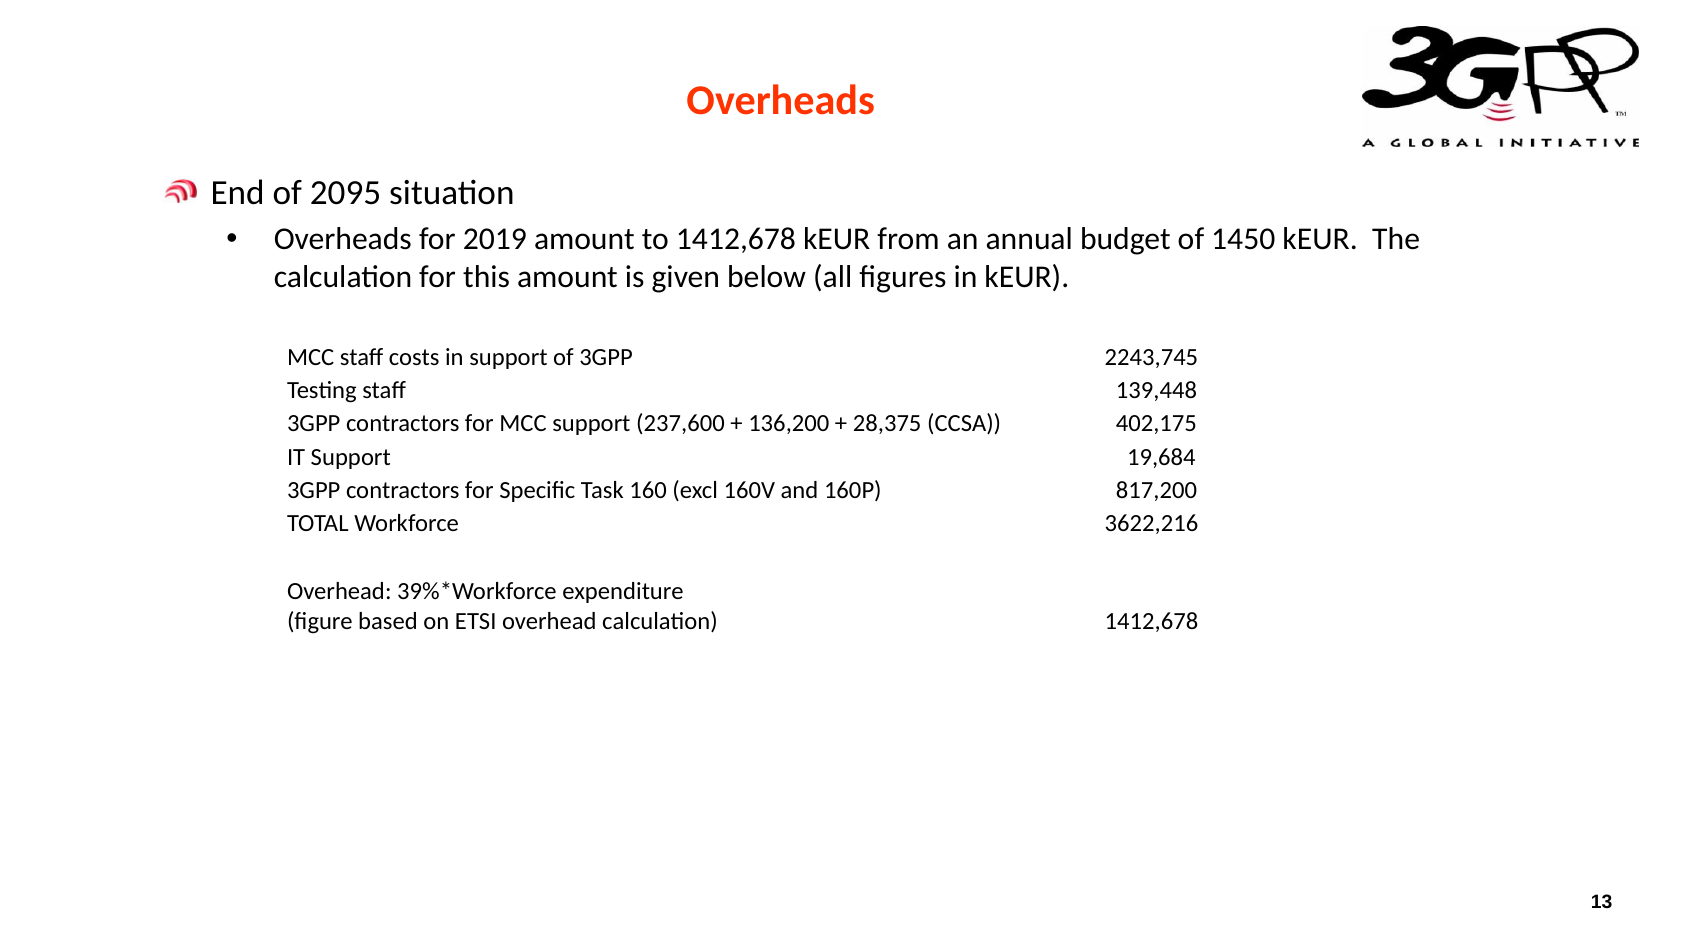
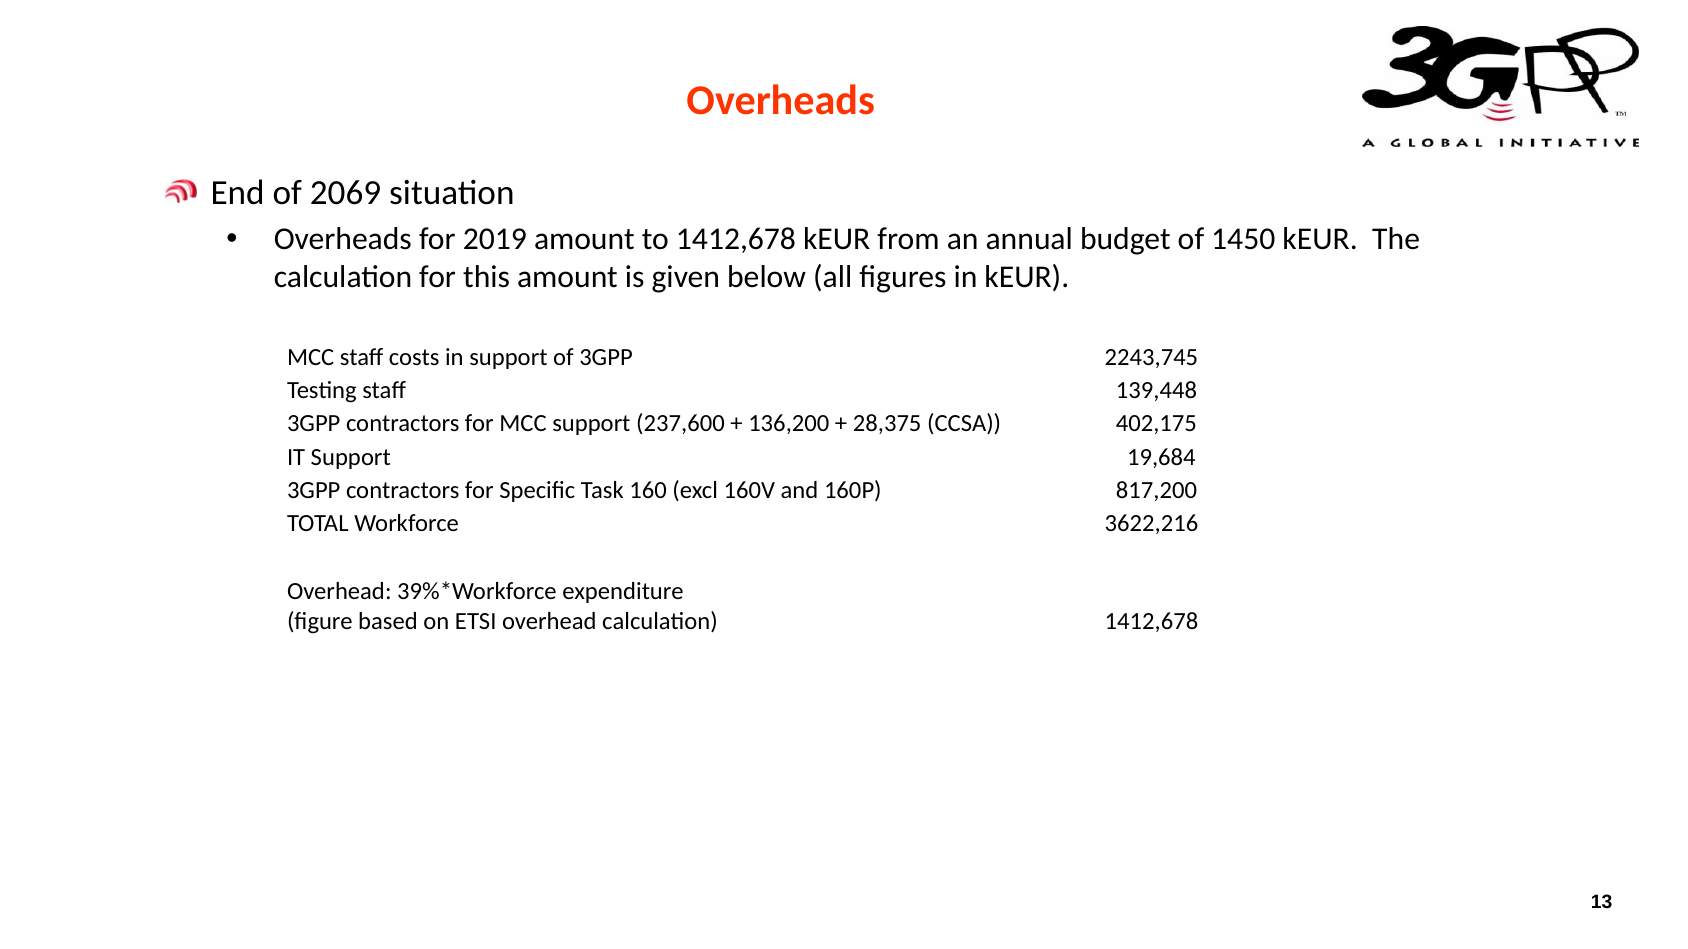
2095: 2095 -> 2069
